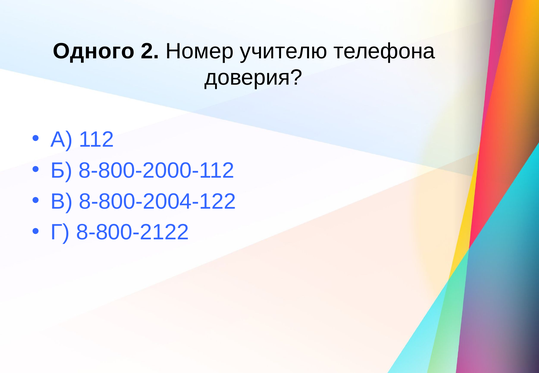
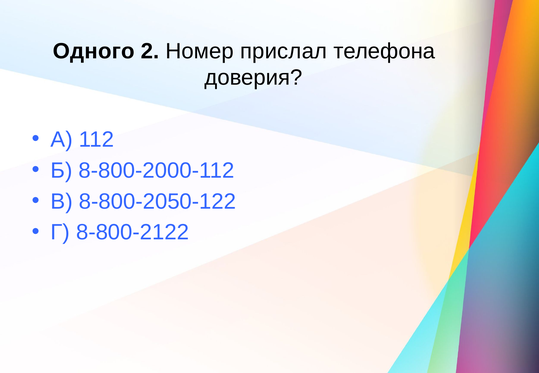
учителю: учителю -> прислал
8-800-2004-122: 8-800-2004-122 -> 8-800-2050-122
